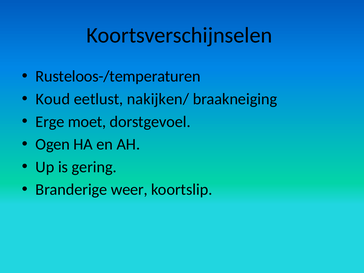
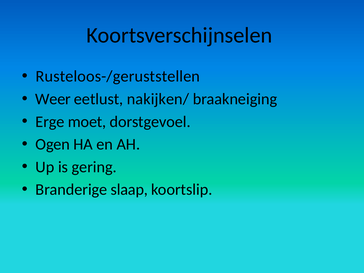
Rusteloos-/temperaturen: Rusteloos-/temperaturen -> Rusteloos-/geruststellen
Koud: Koud -> Weer
weer: weer -> slaap
